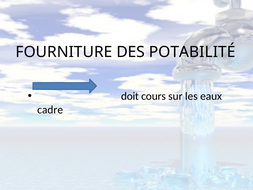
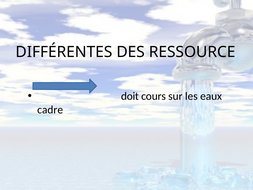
FOURNITURE: FOURNITURE -> DIFFÉRENTES
POTABILITÉ: POTABILITÉ -> RESSOURCE
